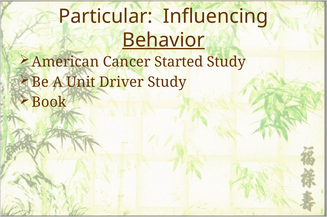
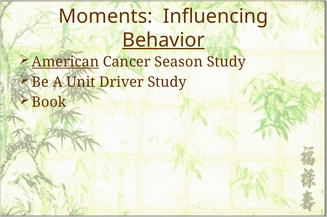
Particular: Particular -> Moments
American underline: none -> present
Started: Started -> Season
